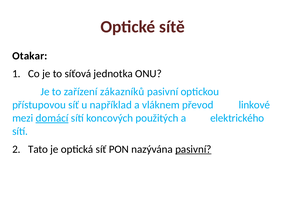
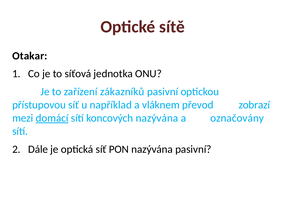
linkové: linkové -> zobrazí
koncových použitých: použitých -> nazývána
elektrického: elektrického -> označovány
Tato: Tato -> Dále
pasivní at (193, 149) underline: present -> none
